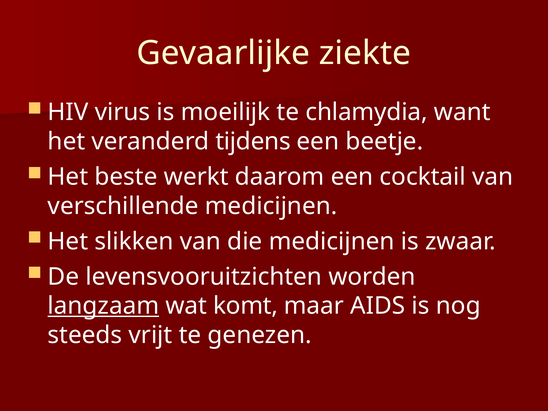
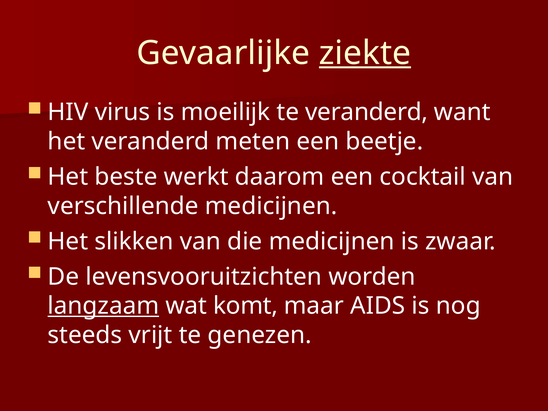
ziekte underline: none -> present
te chlamydia: chlamydia -> veranderd
tijdens: tijdens -> meten
